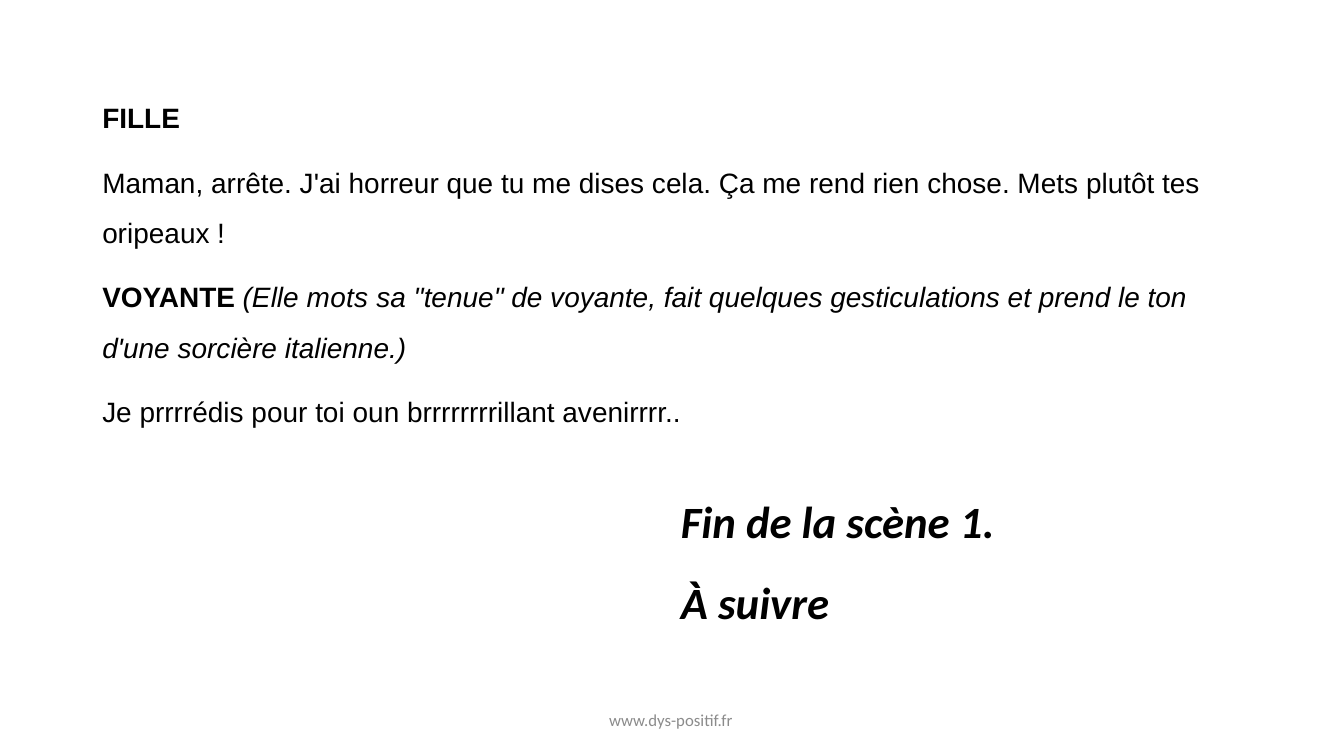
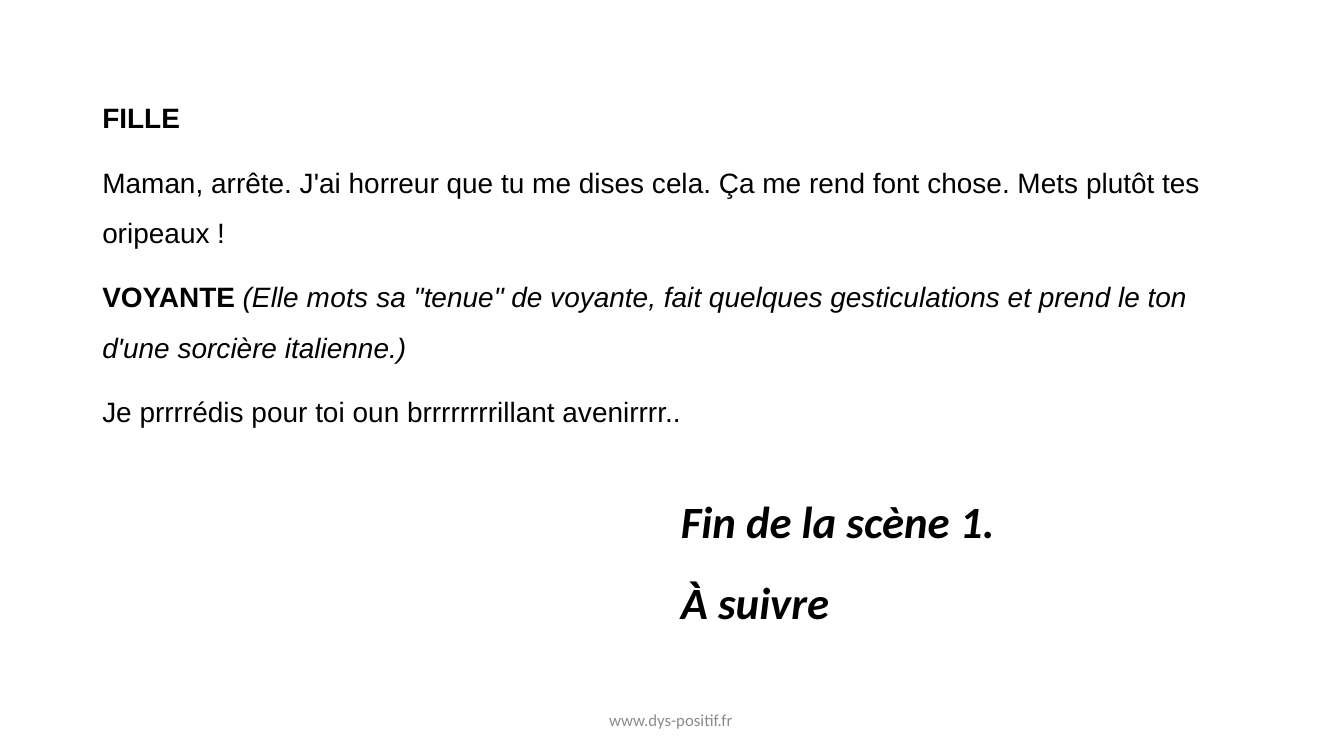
rien: rien -> font
